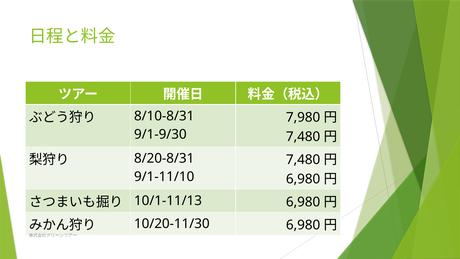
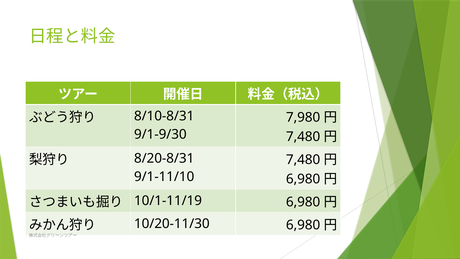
10/1-11/13: 10/1-11/13 -> 10/1-11/19
